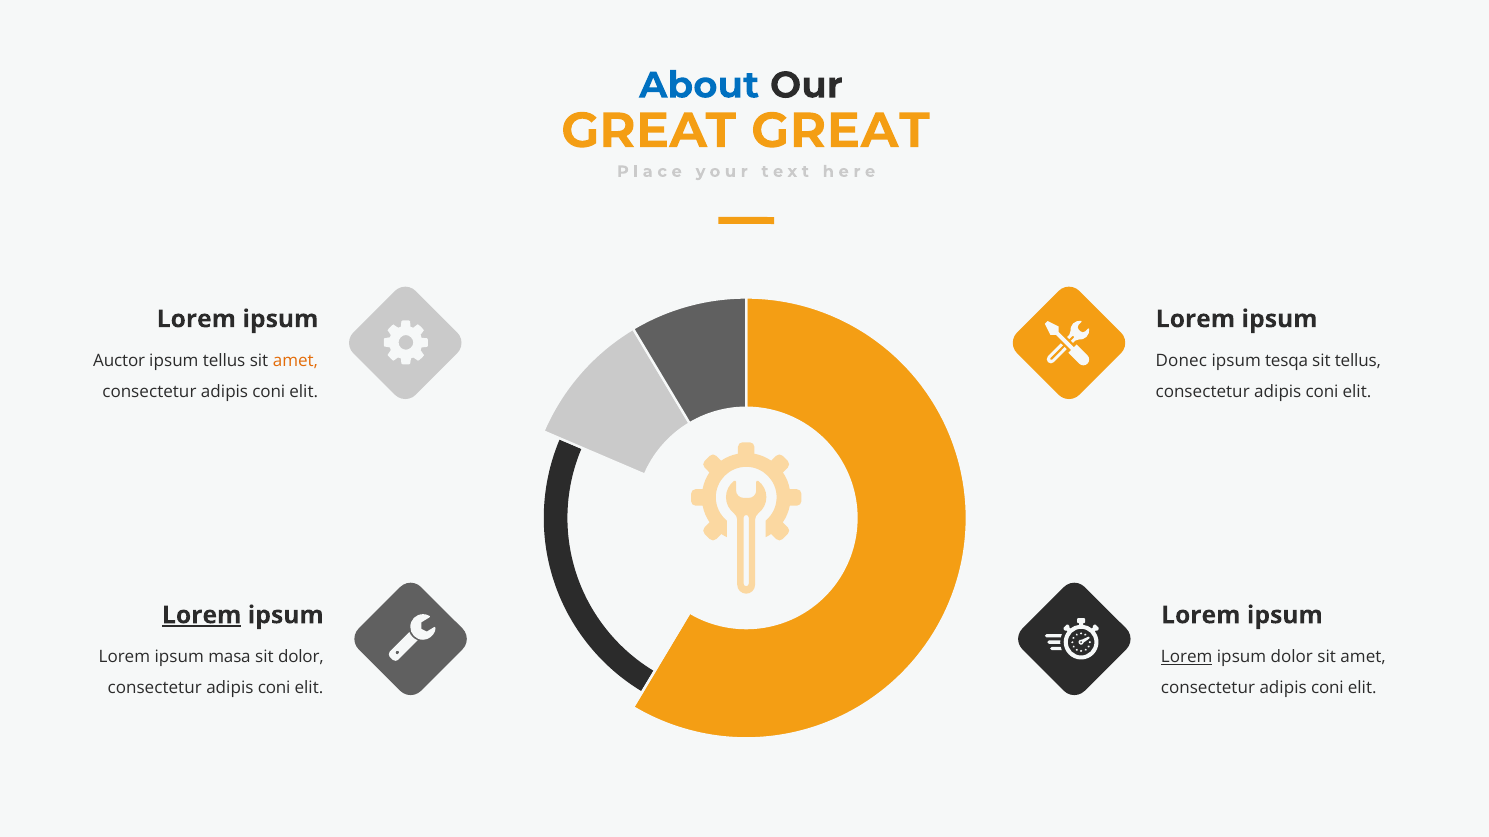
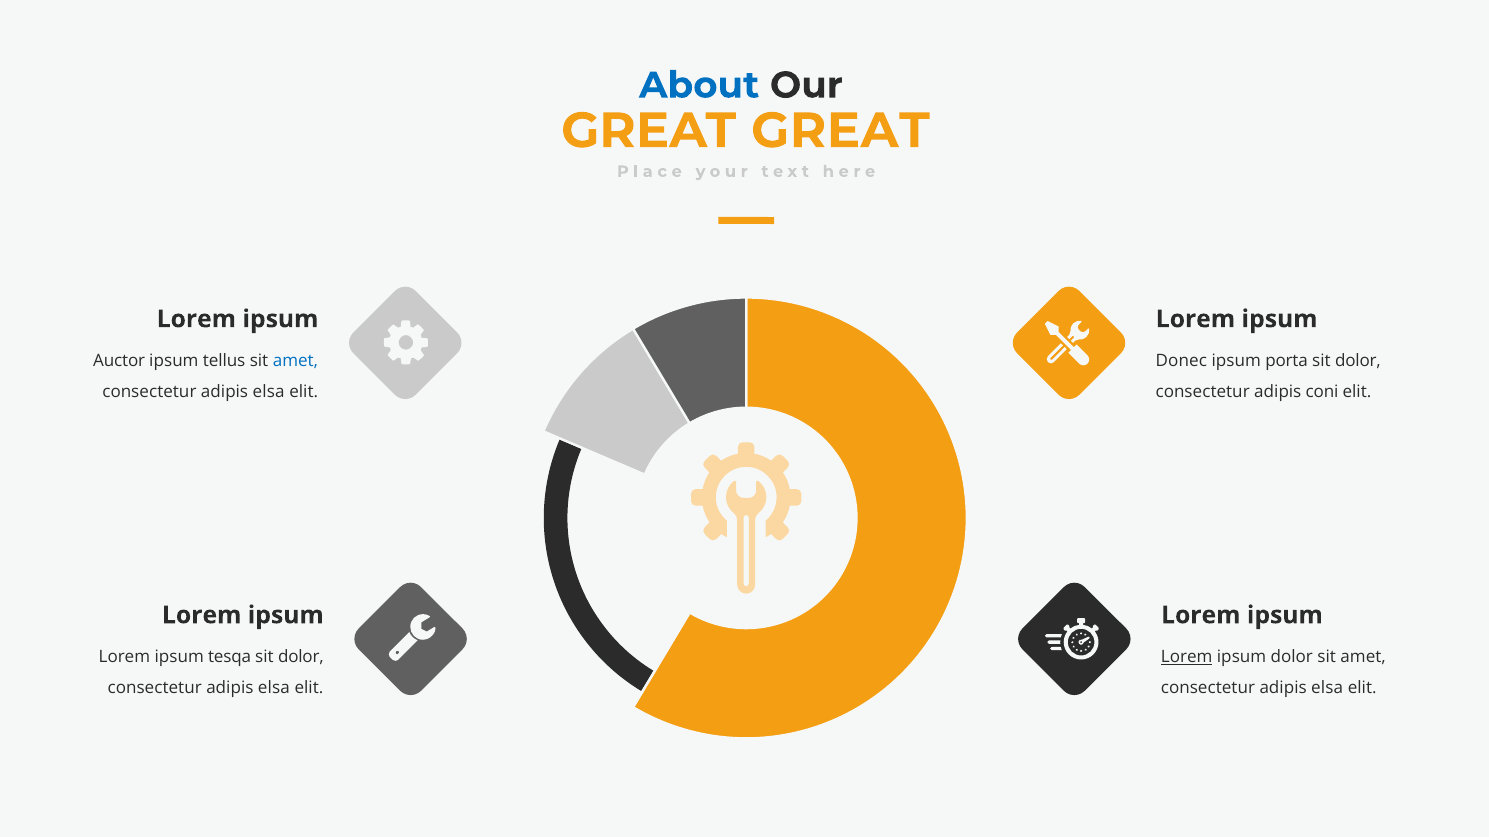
amet at (295, 361) colour: orange -> blue
tesqa: tesqa -> porta
tellus at (1358, 361): tellus -> dolor
coni at (269, 392): coni -> elsa
Lorem at (202, 616) underline: present -> none
masa: masa -> tesqa
coni at (274, 688): coni -> elsa
coni at (1327, 688): coni -> elsa
